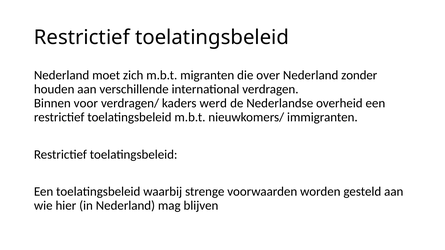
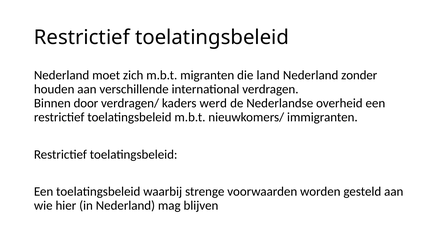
over: over -> land
voor: voor -> door
